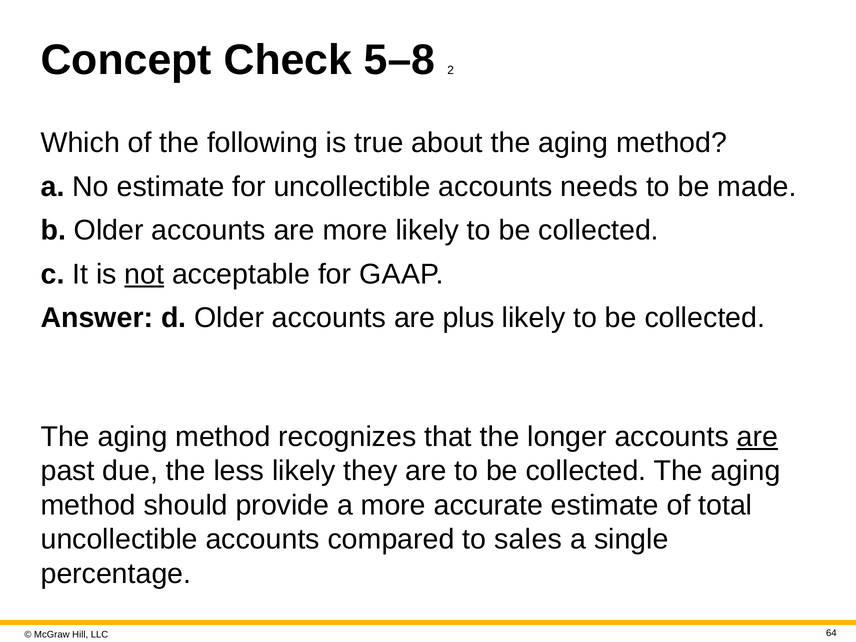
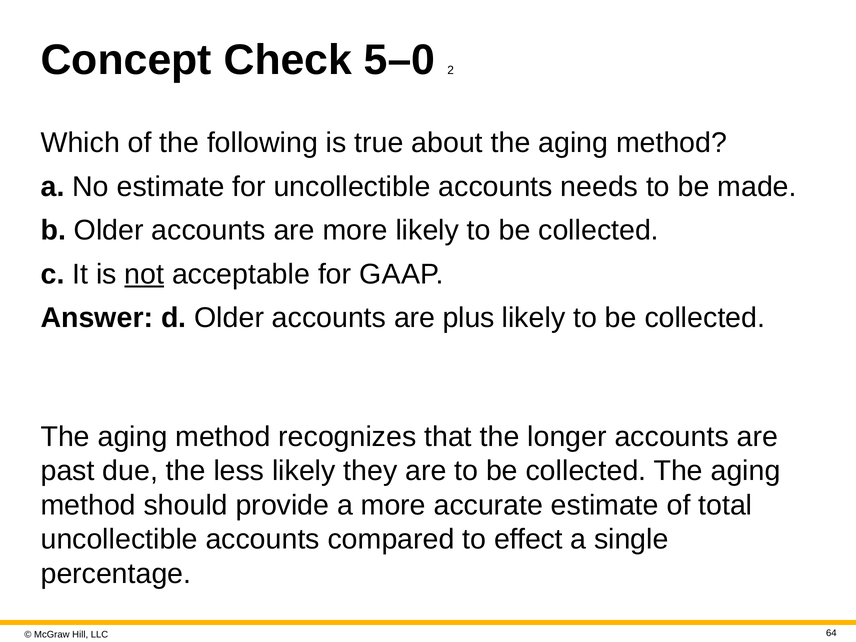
5–8: 5–8 -> 5–0
are at (757, 437) underline: present -> none
sales: sales -> effect
